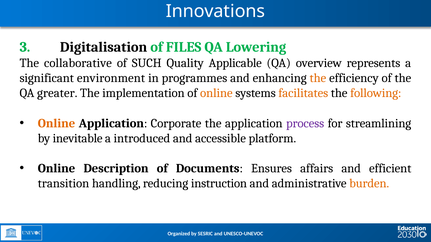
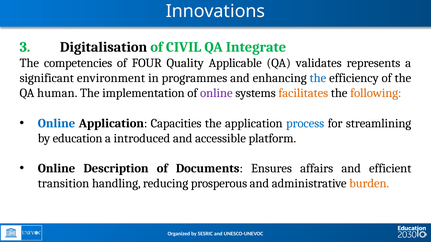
FILES: FILES -> CIVIL
Lowering: Lowering -> Integrate
collaborative: collaborative -> competencies
SUCH: SUCH -> FOUR
overview: overview -> validates
the at (318, 78) colour: orange -> blue
greater: greater -> human
online at (216, 93) colour: orange -> purple
Online at (57, 123) colour: orange -> blue
Corporate: Corporate -> Capacities
process colour: purple -> blue
inevitable: inevitable -> education
instruction: instruction -> prosperous
